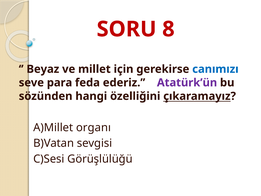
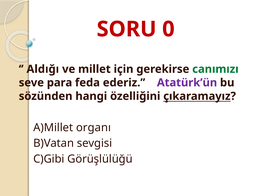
8: 8 -> 0
Beyaz: Beyaz -> Aldığı
canımızı colour: blue -> green
C)Sesi: C)Sesi -> C)Gibi
